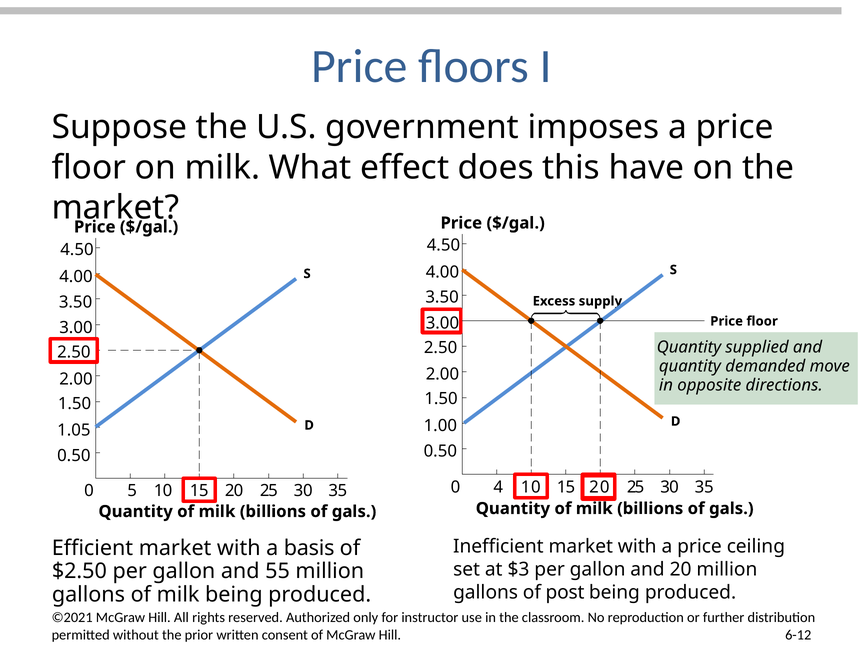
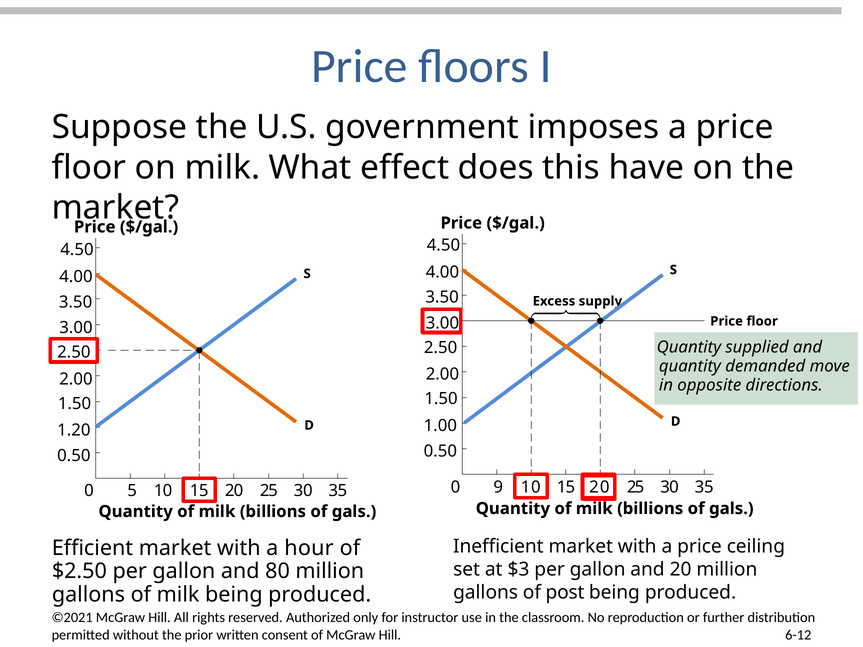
1.05: 1.05 -> 1.20
4: 4 -> 9
basis: basis -> hour
55: 55 -> 80
